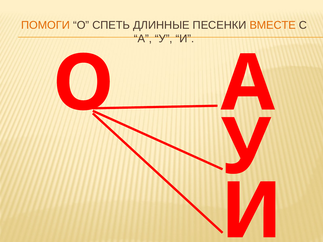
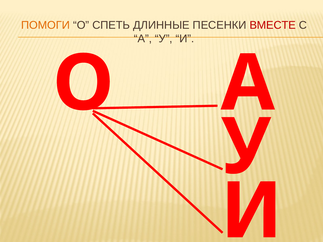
ВМЕСТЕ colour: orange -> red
